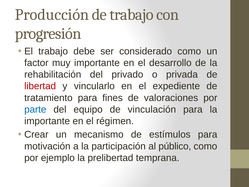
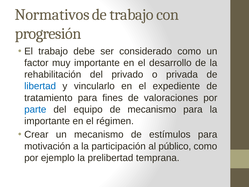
Producción: Producción -> Normativos
libertad colour: red -> blue
de vinculación: vinculación -> mecanismo
